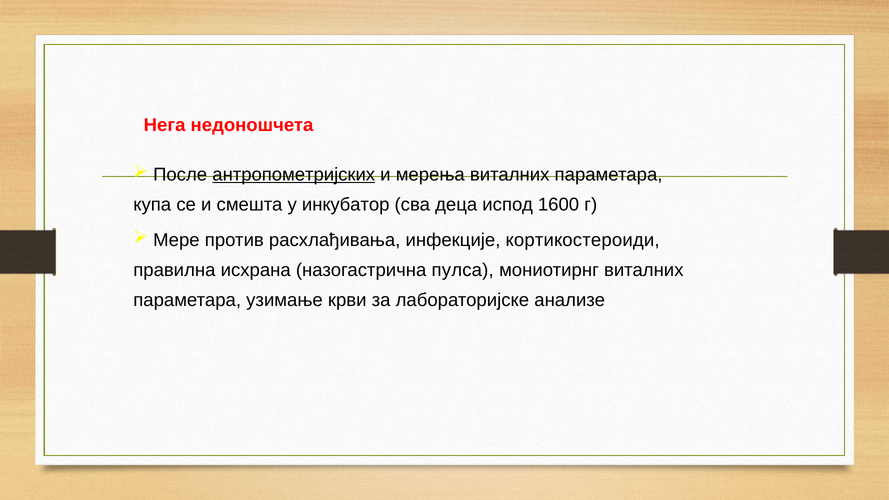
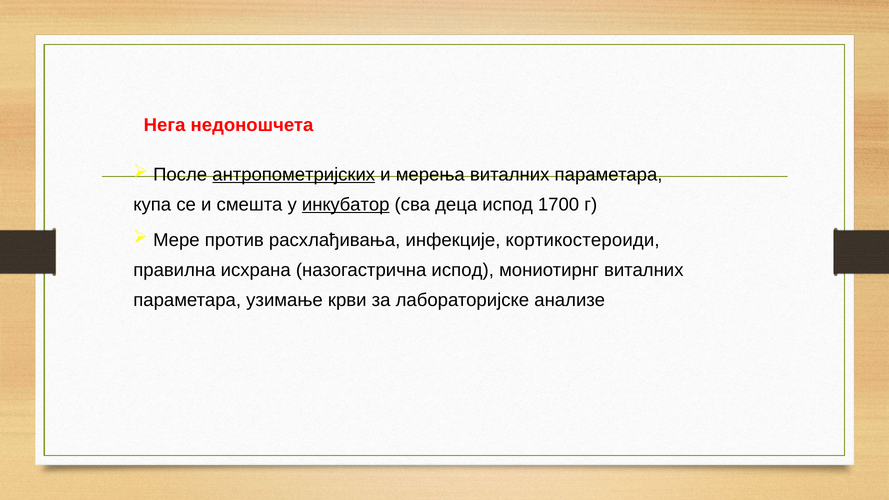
инкубатор underline: none -> present
1600: 1600 -> 1700
назогастрична пулса: пулса -> испод
